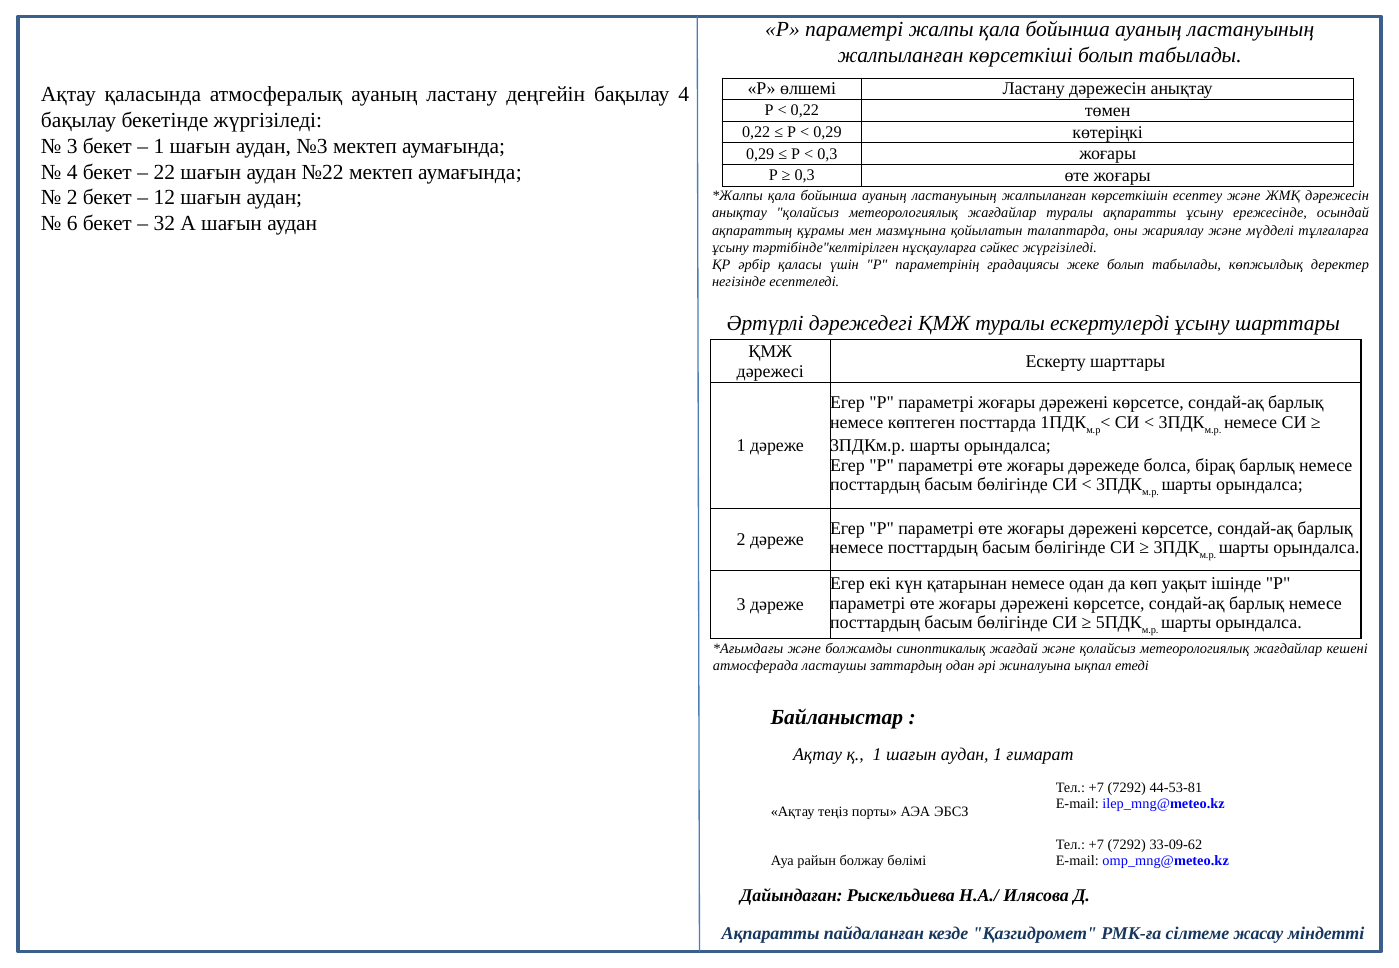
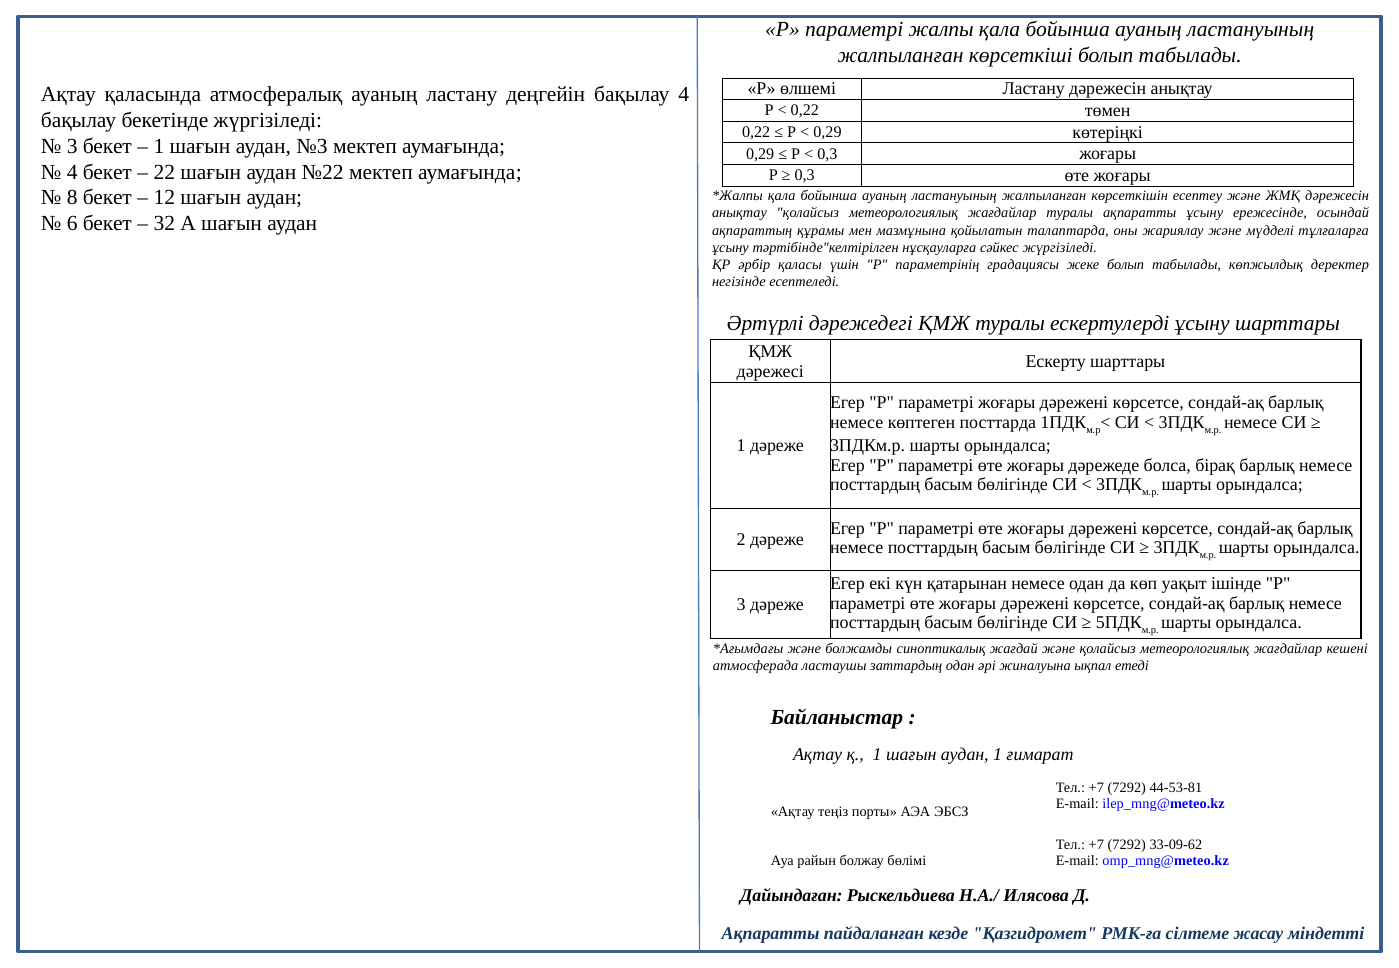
2 at (72, 198): 2 -> 8
